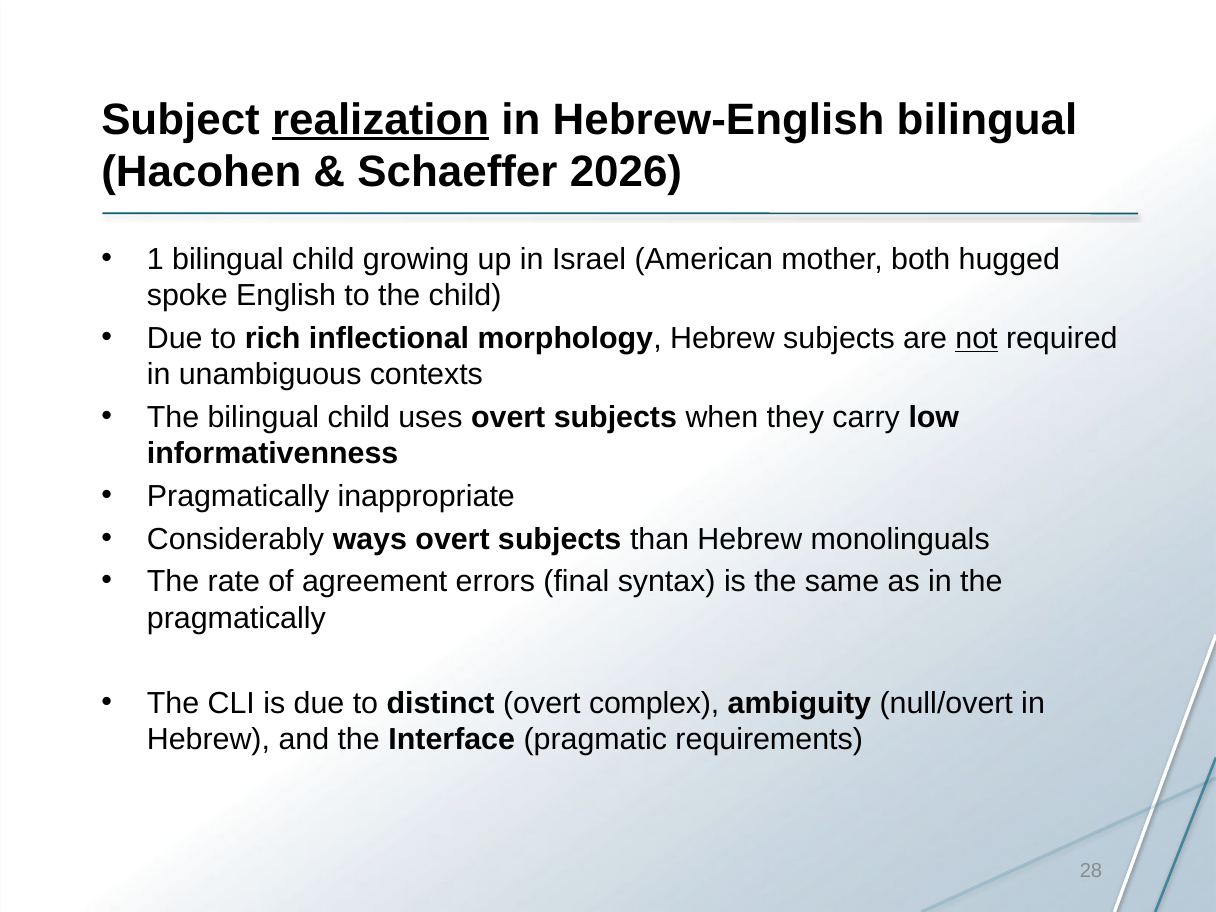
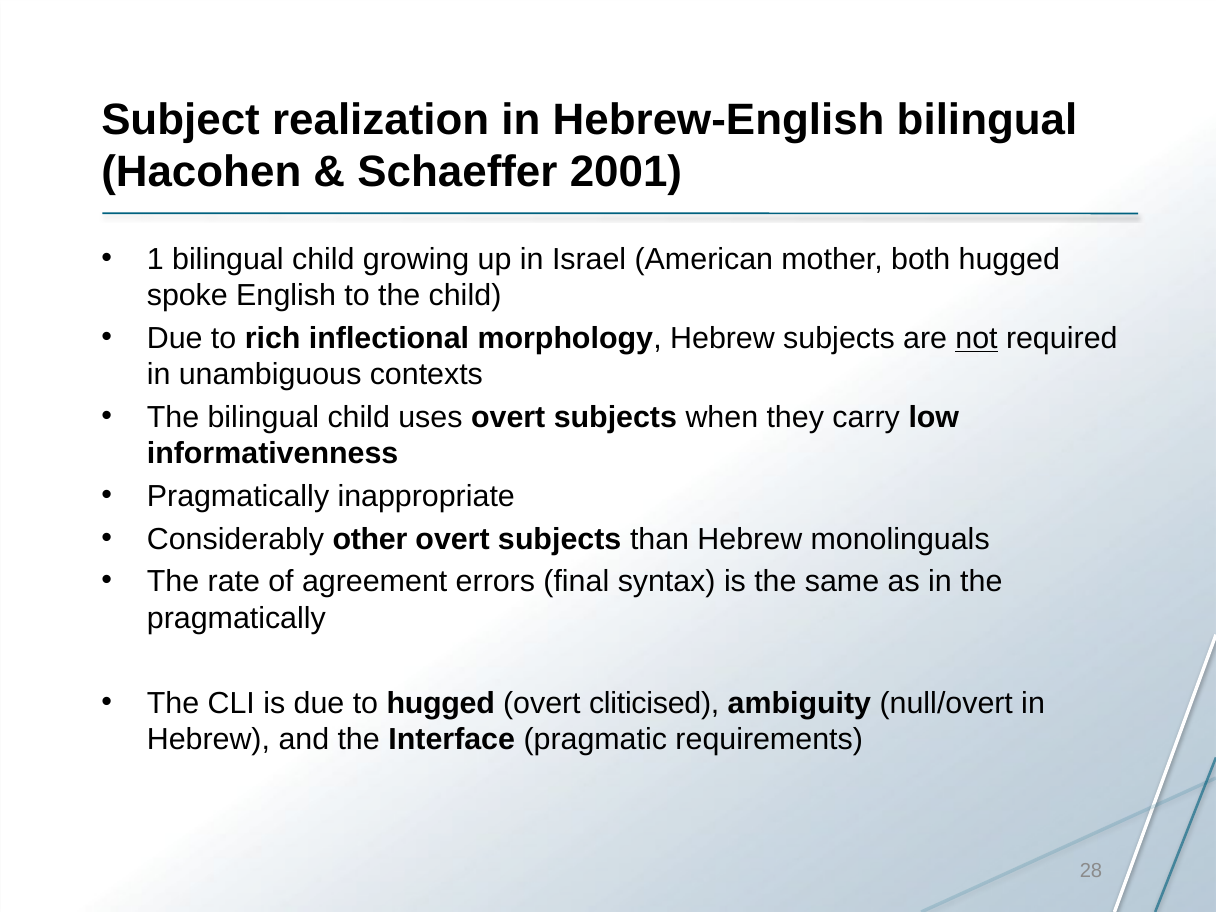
realization underline: present -> none
2026: 2026 -> 2001
ways: ways -> other
to distinct: distinct -> hugged
complex: complex -> cliticised
